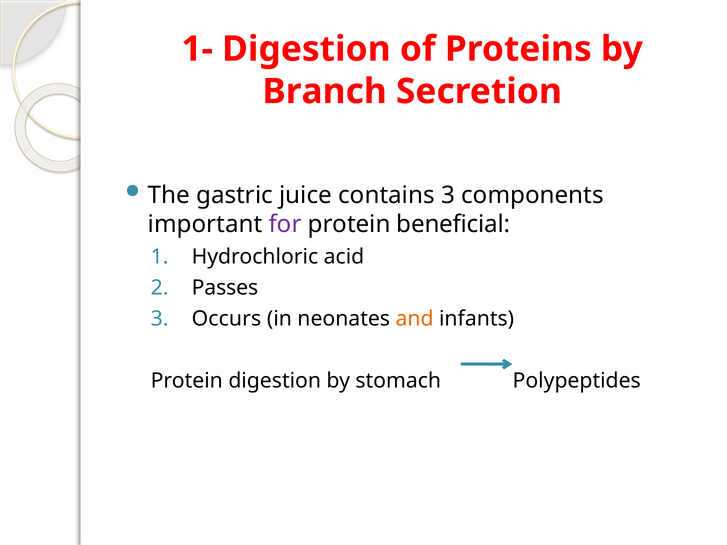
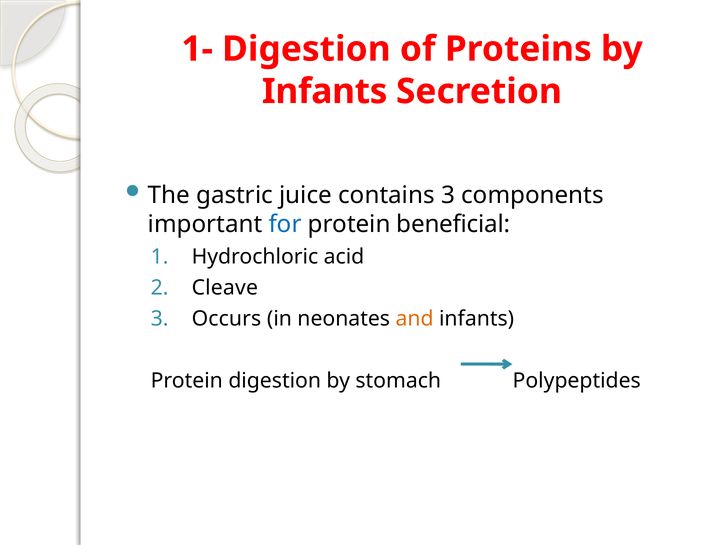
Branch at (325, 91): Branch -> Infants
for colour: purple -> blue
Passes: Passes -> Cleave
